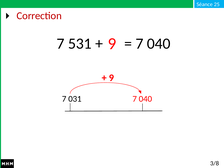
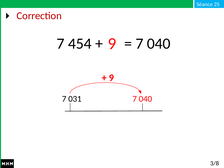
531: 531 -> 454
